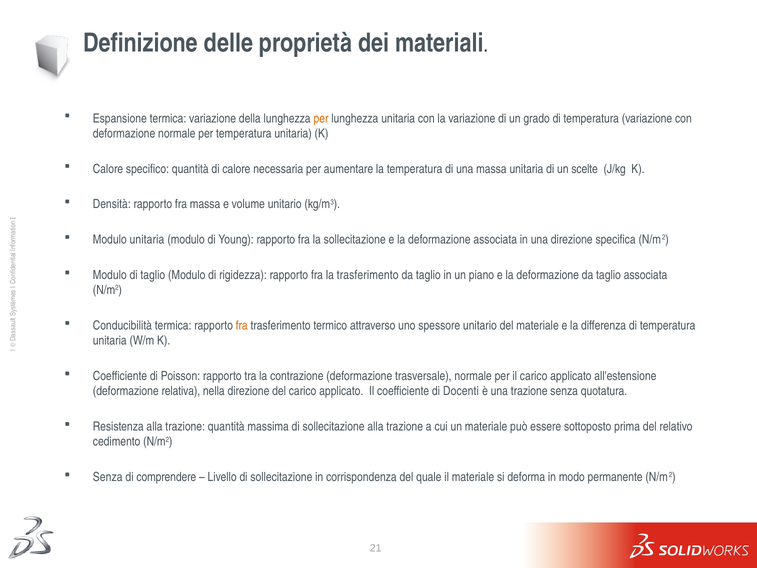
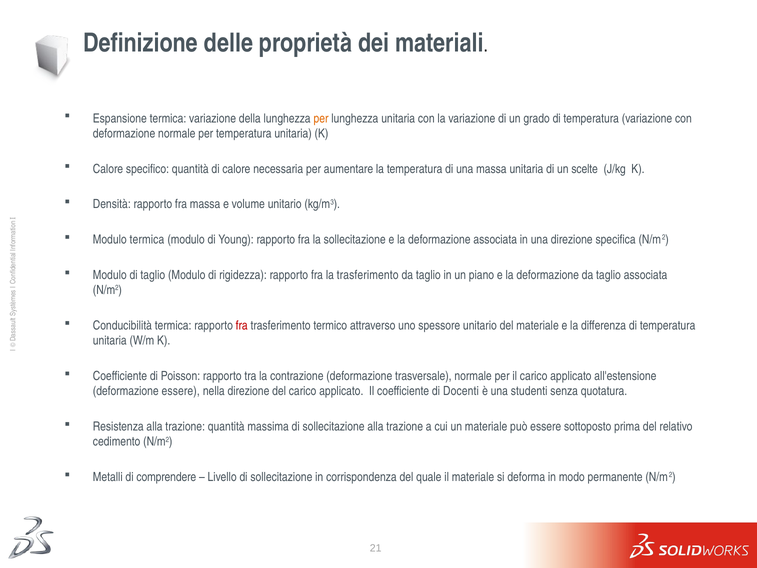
Modulo unitaria: unitaria -> termica
fra at (242, 325) colour: orange -> red
deformazione relativa: relativa -> essere
una trazione: trazione -> studenti
Senza at (108, 477): Senza -> Metalli
